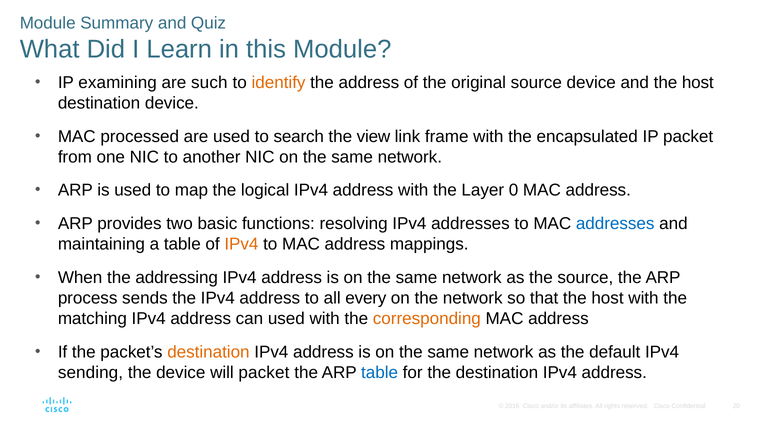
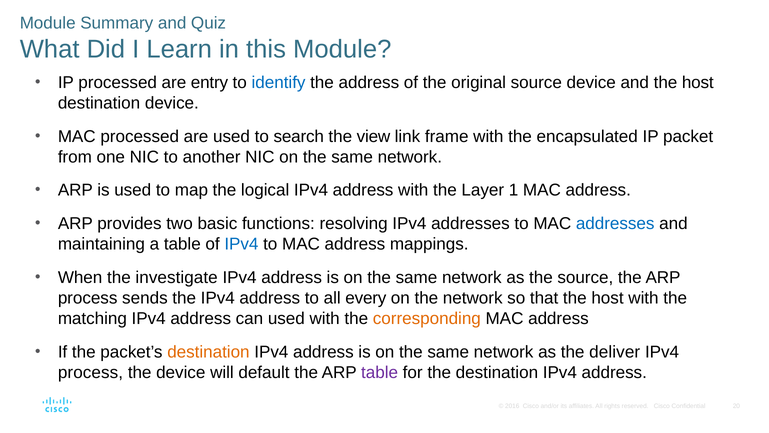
IP examining: examining -> processed
such: such -> entry
identify colour: orange -> blue
0: 0 -> 1
IPv4 at (241, 244) colour: orange -> blue
addressing: addressing -> investigate
default: default -> deliver
sending at (90, 372): sending -> process
will packet: packet -> default
table at (380, 372) colour: blue -> purple
